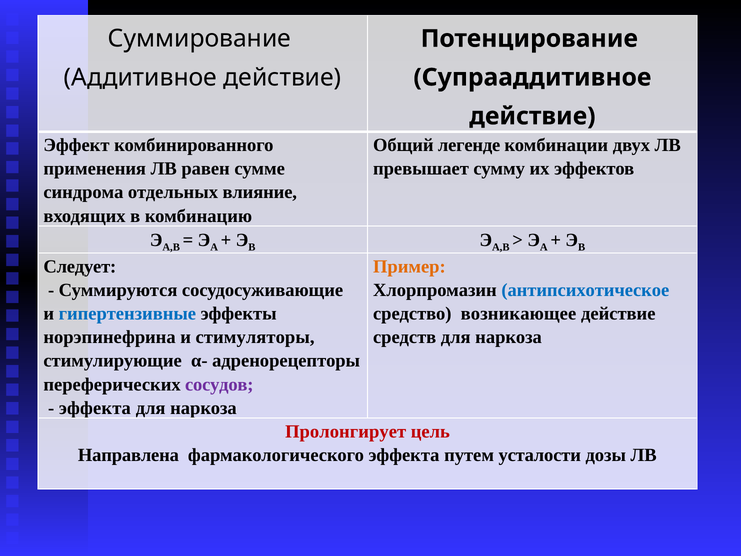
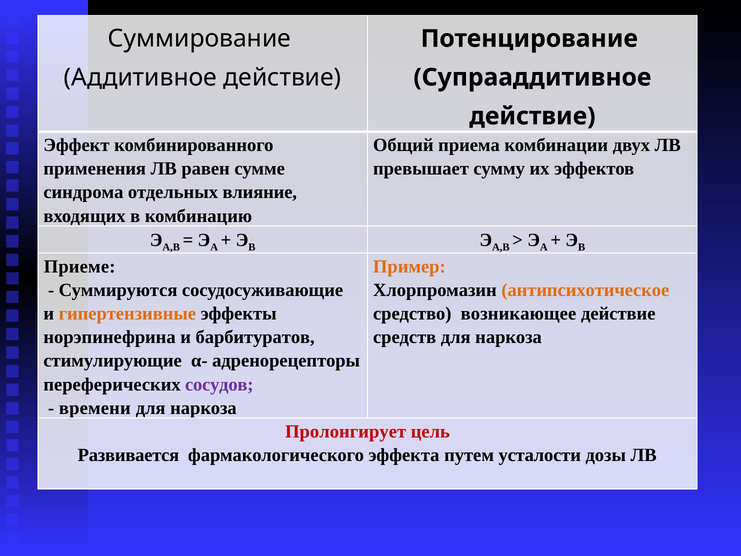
легенде: легенде -> приема
Следует: Следует -> Приеме
антипсихотическое colour: blue -> orange
гипертензивные colour: blue -> orange
стимуляторы: стимуляторы -> барбитуратов
эффекта at (95, 408): эффекта -> времени
Направлена: Направлена -> Развивается
